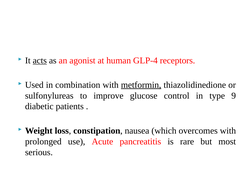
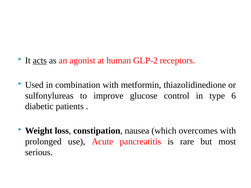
GLP-4: GLP-4 -> GLP-2
metformin underline: present -> none
9: 9 -> 6
